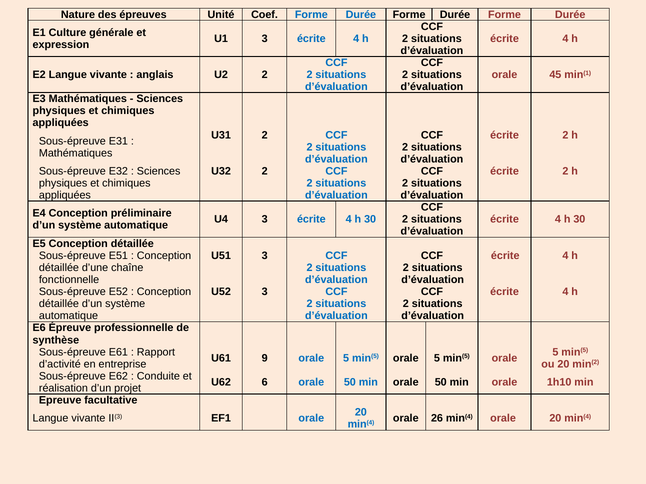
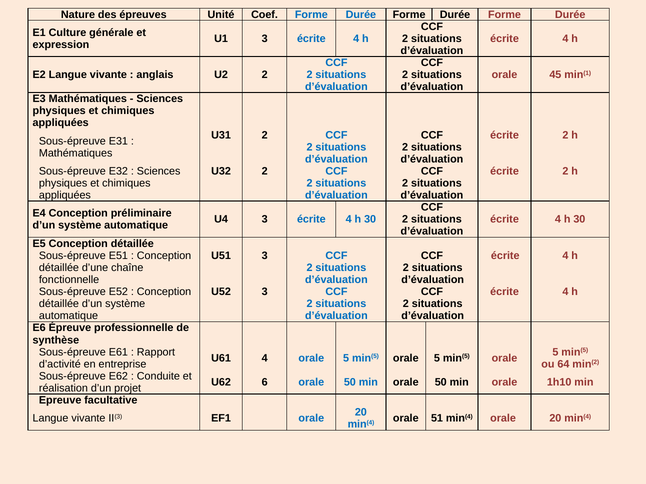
U61 9: 9 -> 4
ou 20: 20 -> 64
26: 26 -> 51
